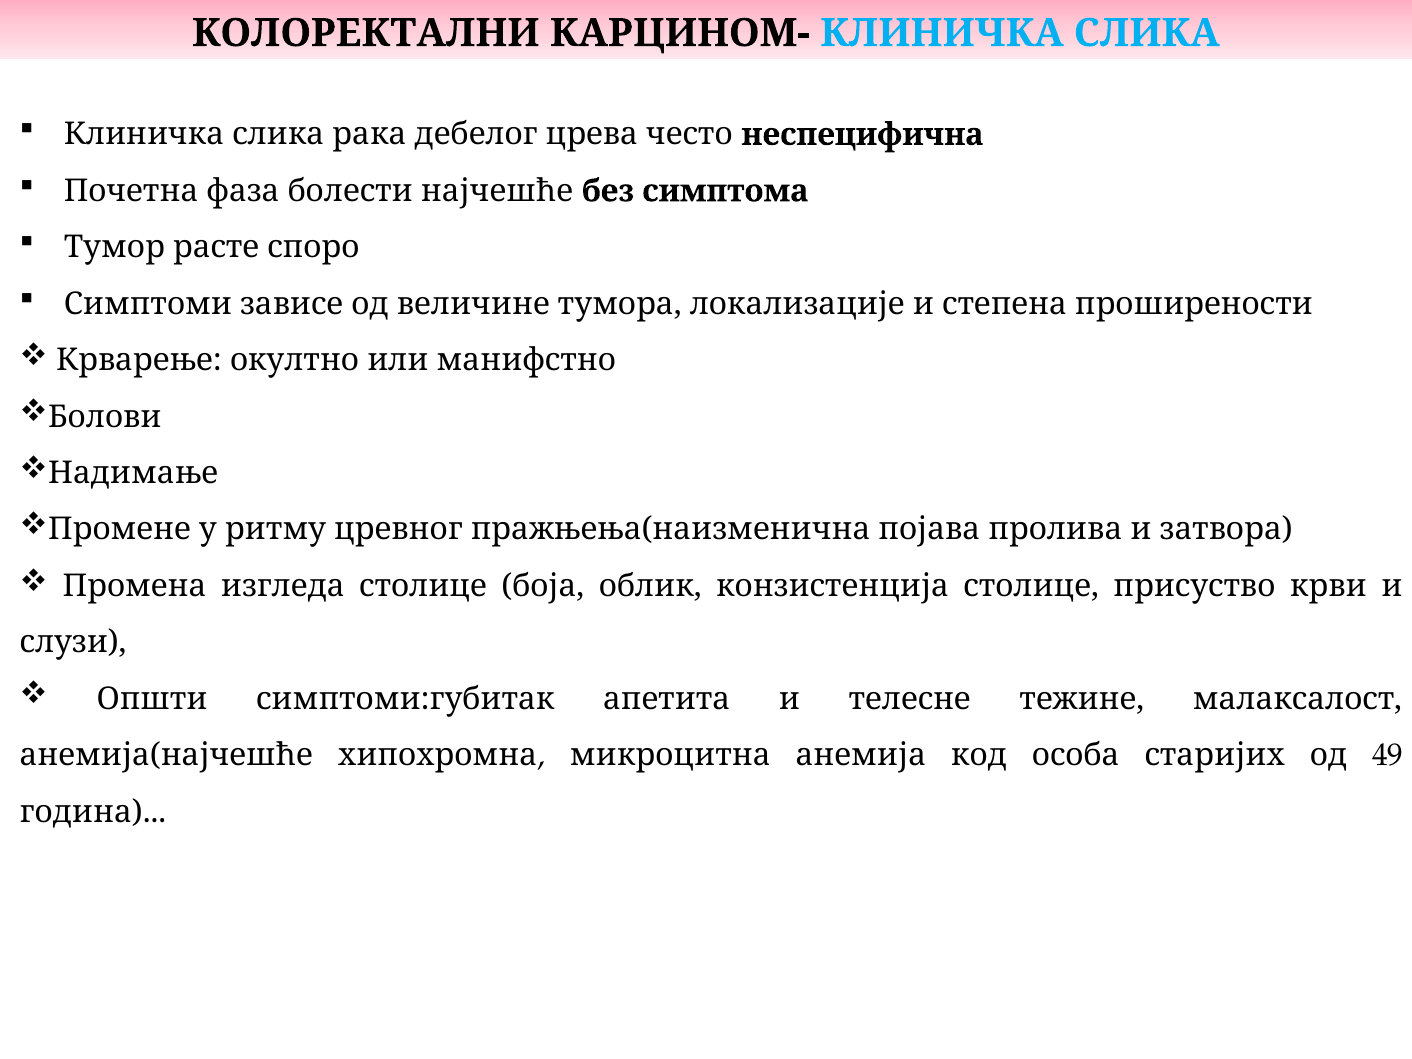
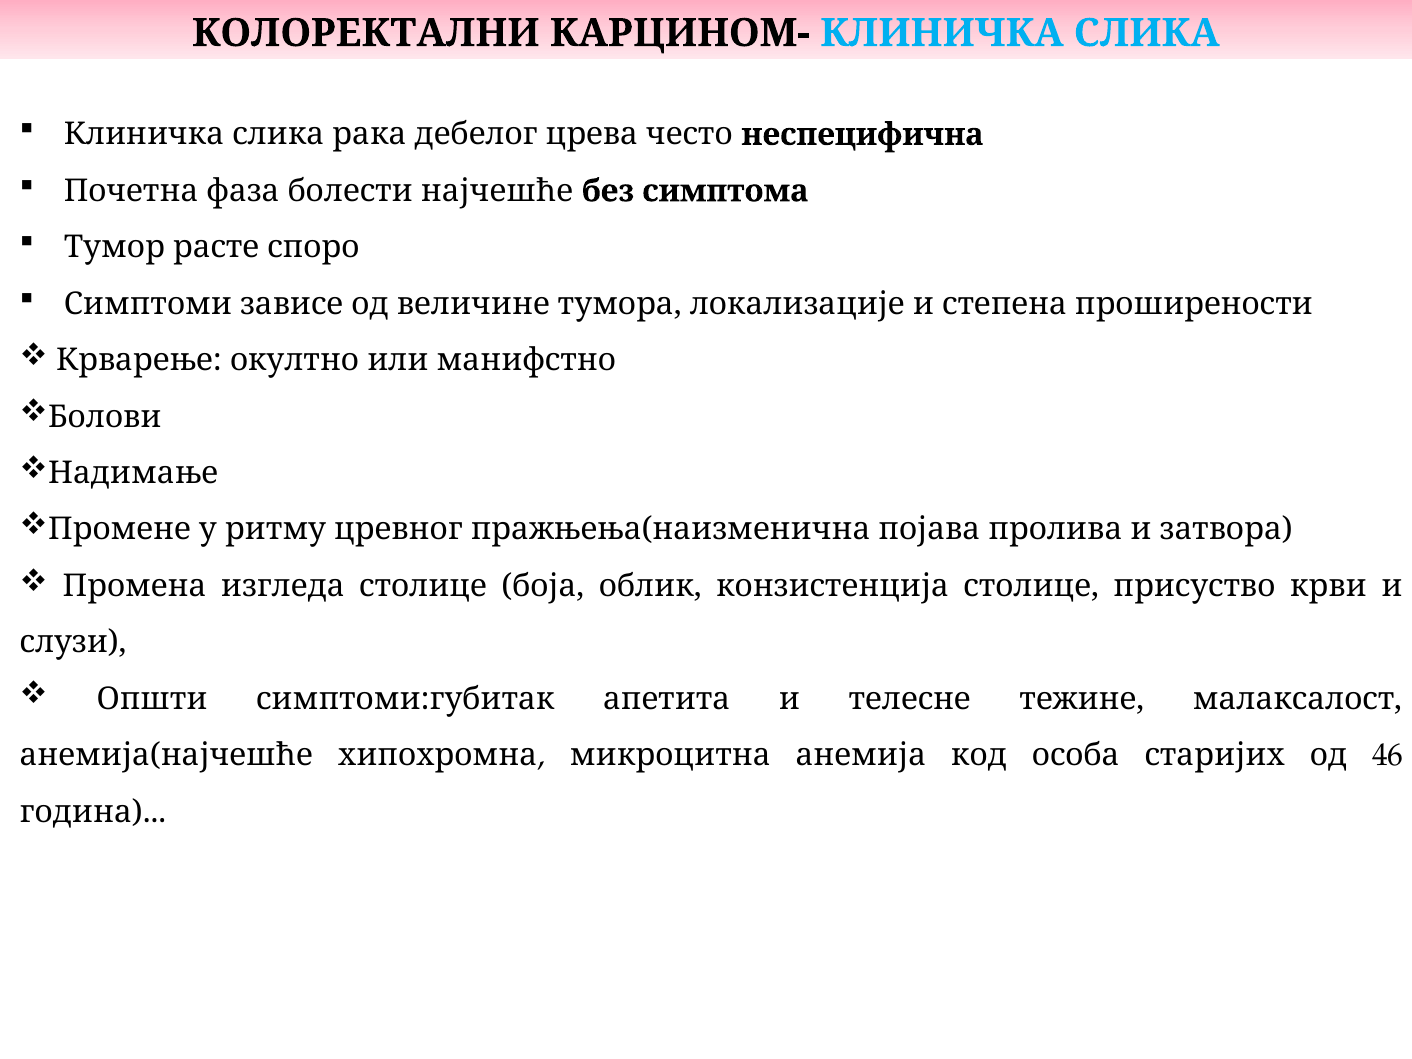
49: 49 -> 46
